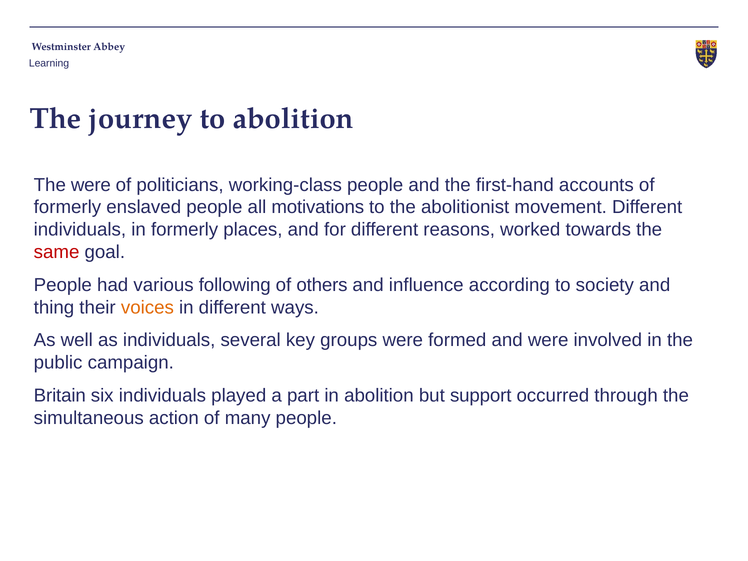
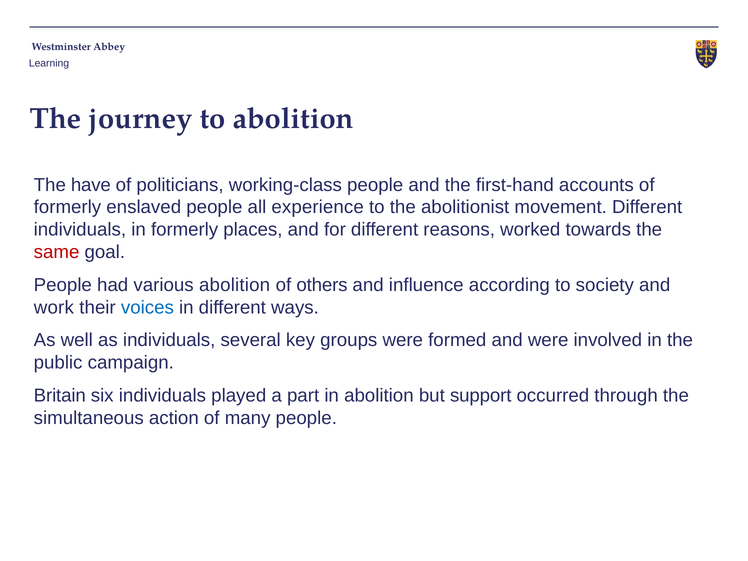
The were: were -> have
motivations: motivations -> experience
various following: following -> abolition
thing: thing -> work
voices colour: orange -> blue
